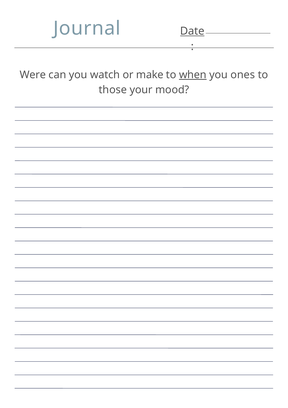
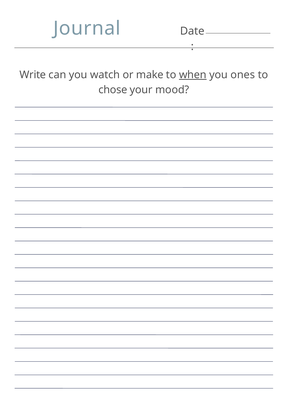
Date underline: present -> none
Were: Were -> Write
those: those -> chose
